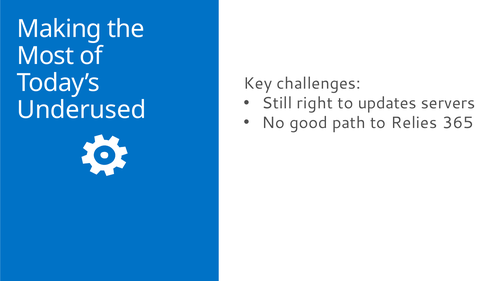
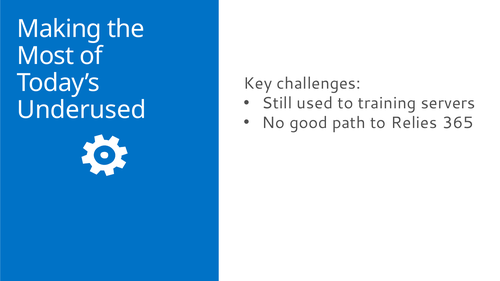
right: right -> used
updates: updates -> training
